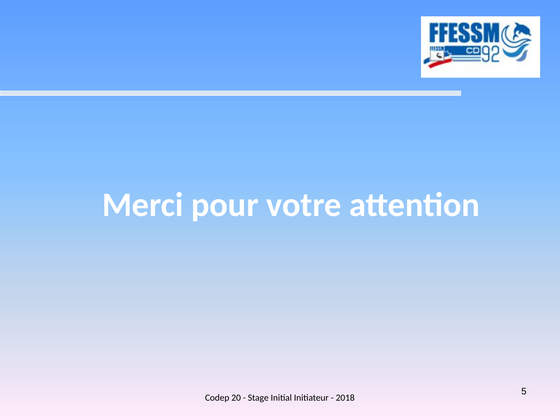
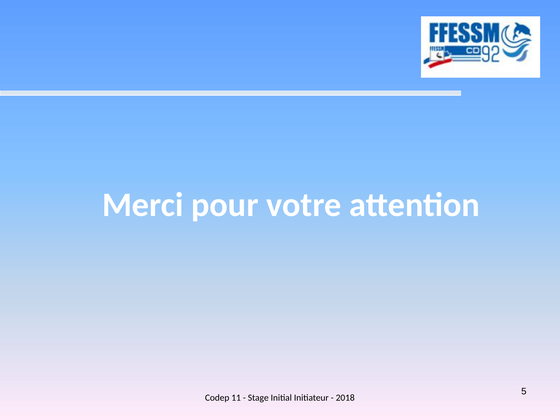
20: 20 -> 11
